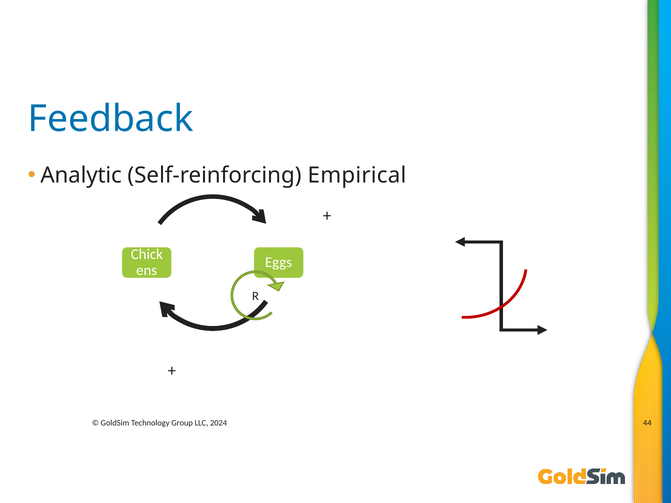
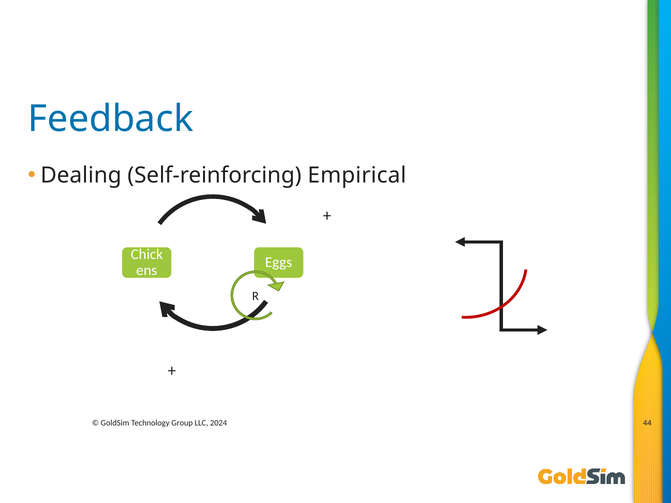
Analytic: Analytic -> Dealing
